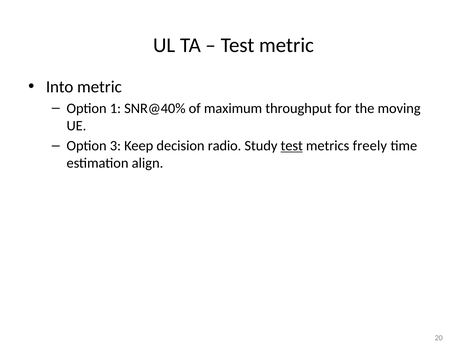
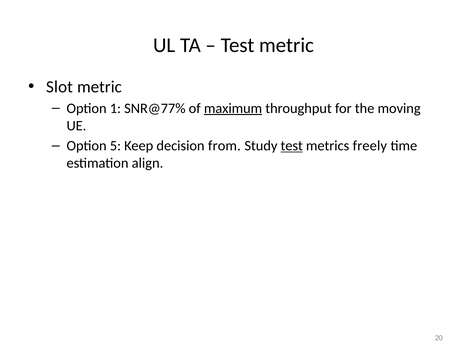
Into: Into -> Slot
SNR@40%: SNR@40% -> SNR@77%
maximum underline: none -> present
3: 3 -> 5
radio: radio -> from
